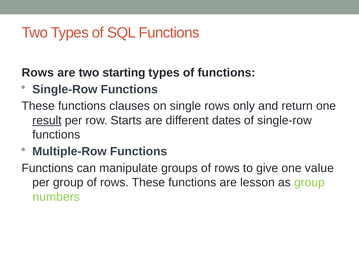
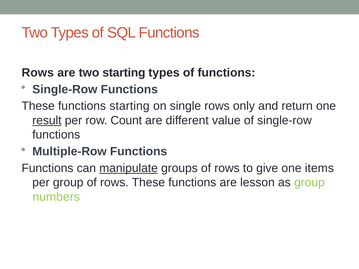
functions clauses: clauses -> starting
Starts: Starts -> Count
dates: dates -> value
manipulate underline: none -> present
value: value -> items
